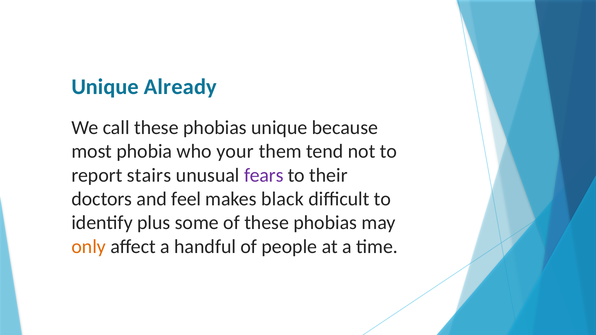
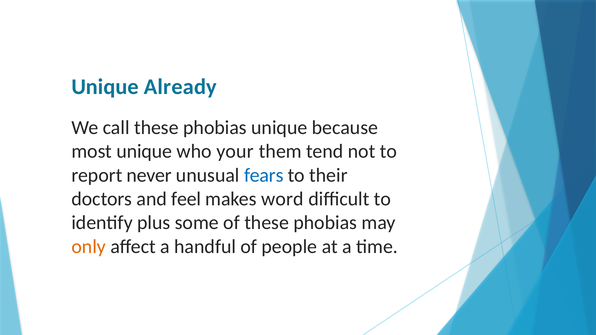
most phobia: phobia -> unique
stairs: stairs -> never
fears colour: purple -> blue
black: black -> word
